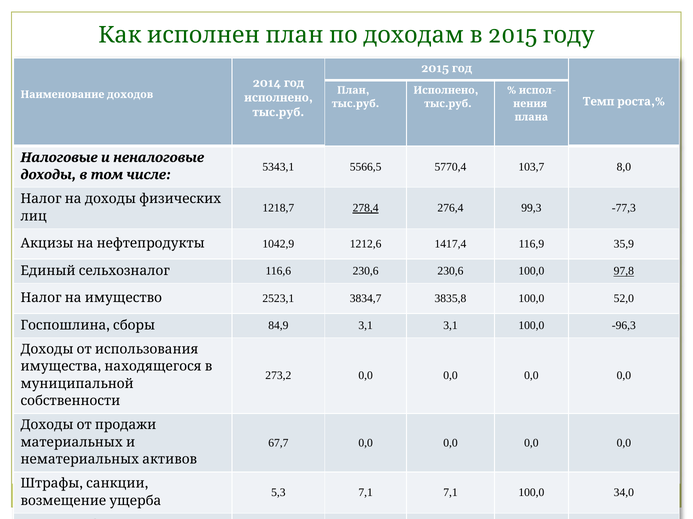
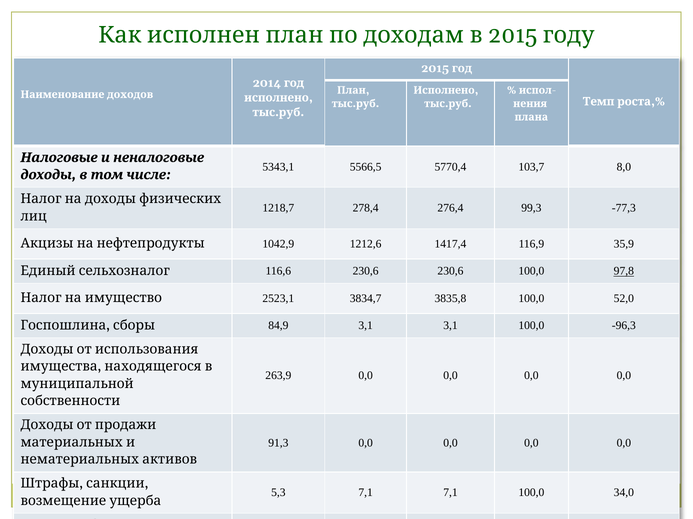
278,4 underline: present -> none
273,2: 273,2 -> 263,9
67,7: 67,7 -> 91,3
